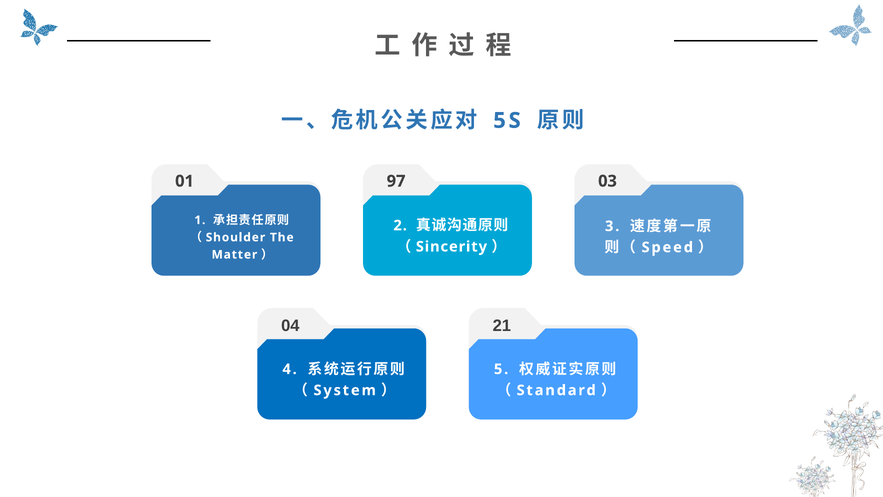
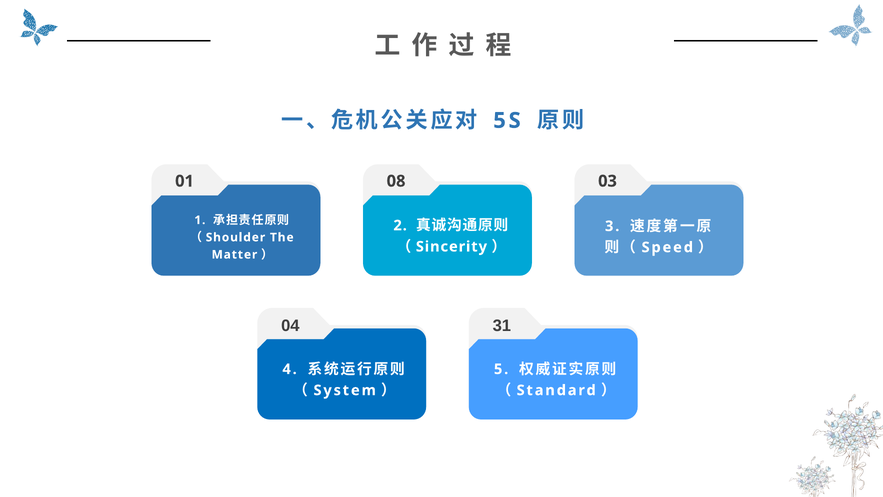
97: 97 -> 08
21: 21 -> 31
